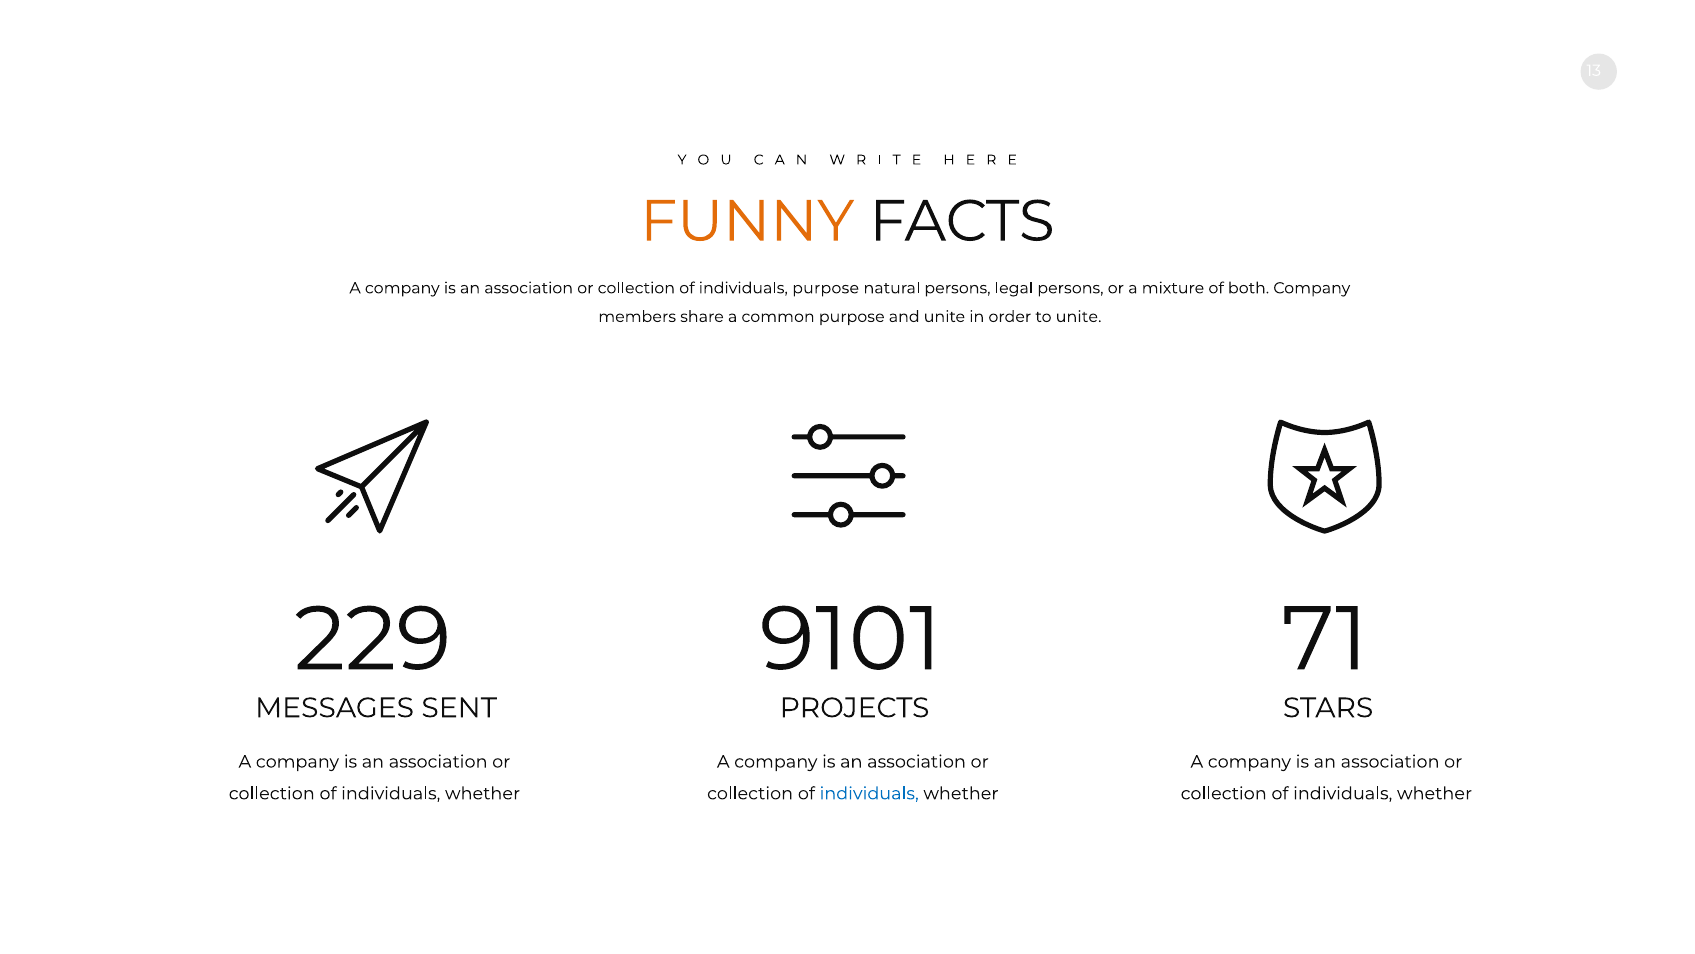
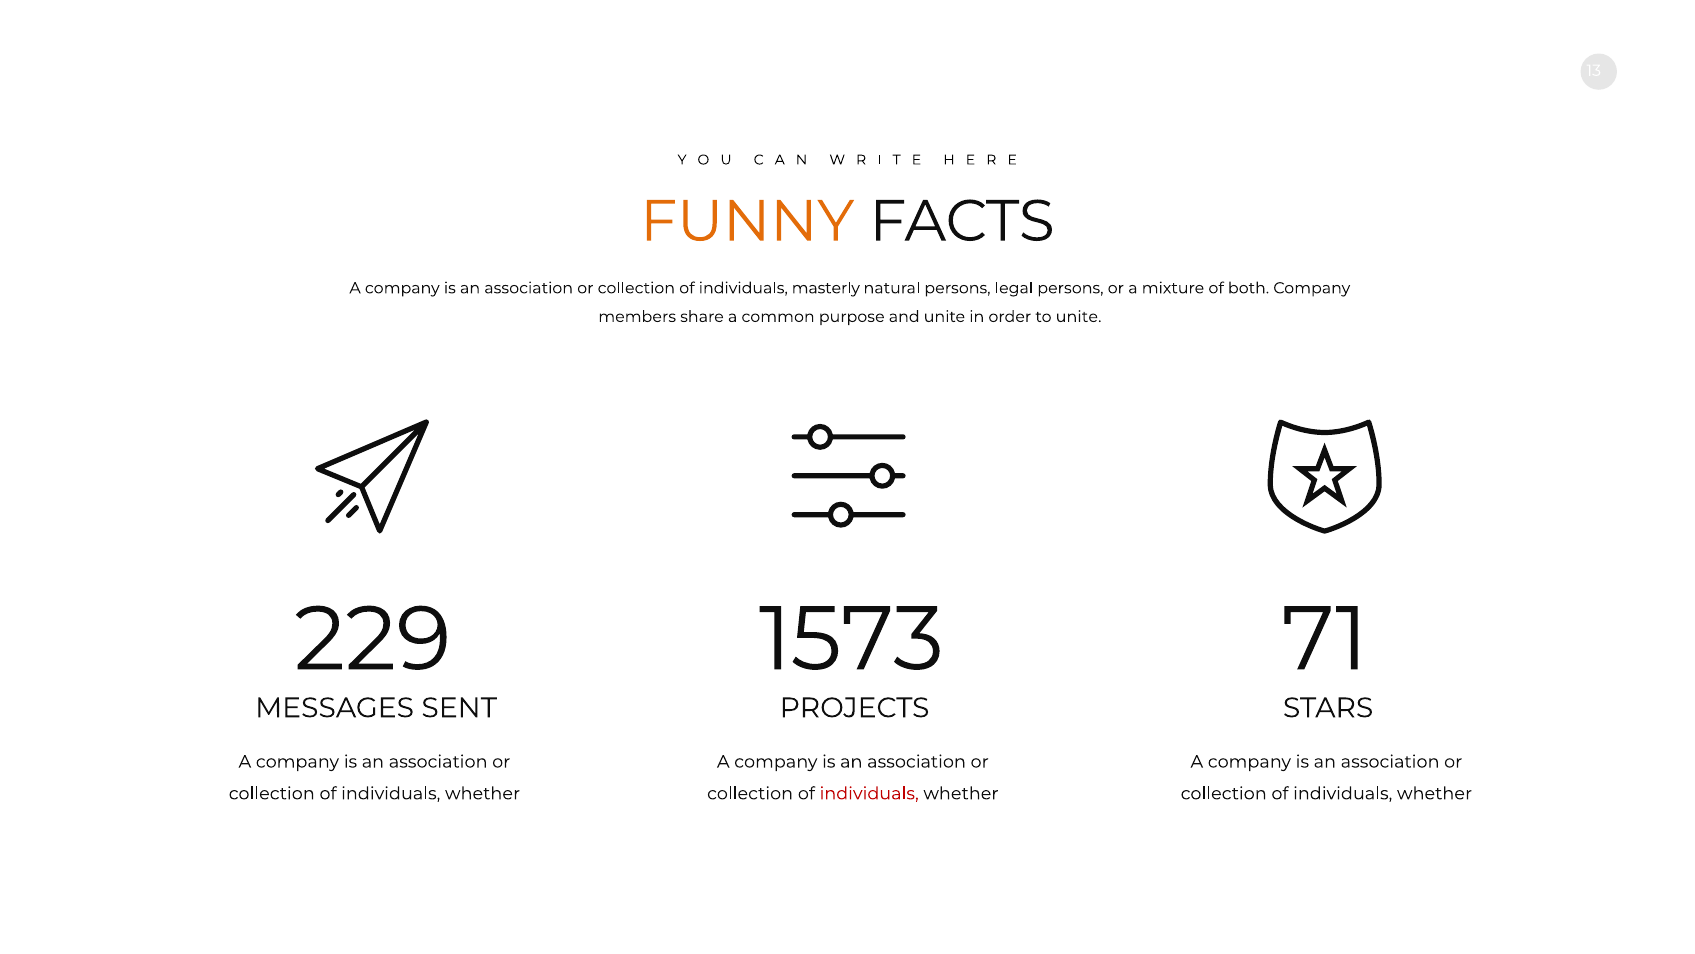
individuals purpose: purpose -> masterly
9101: 9101 -> 1573
individuals at (869, 793) colour: blue -> red
